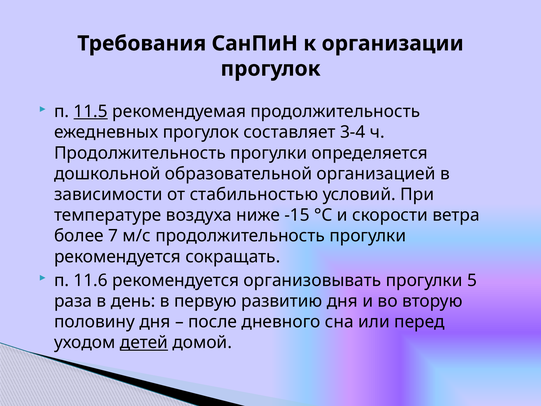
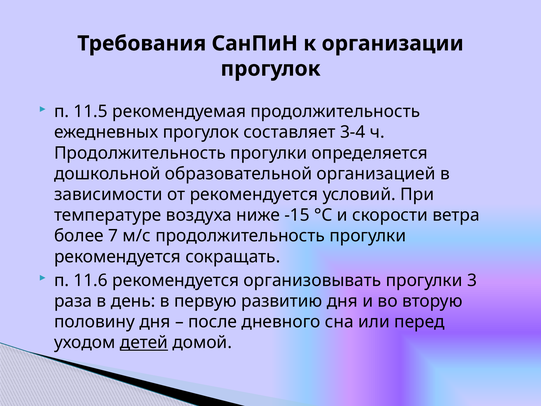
11.5 underline: present -> none
от стабильностью: стабильностью -> рекомендуется
5: 5 -> 3
